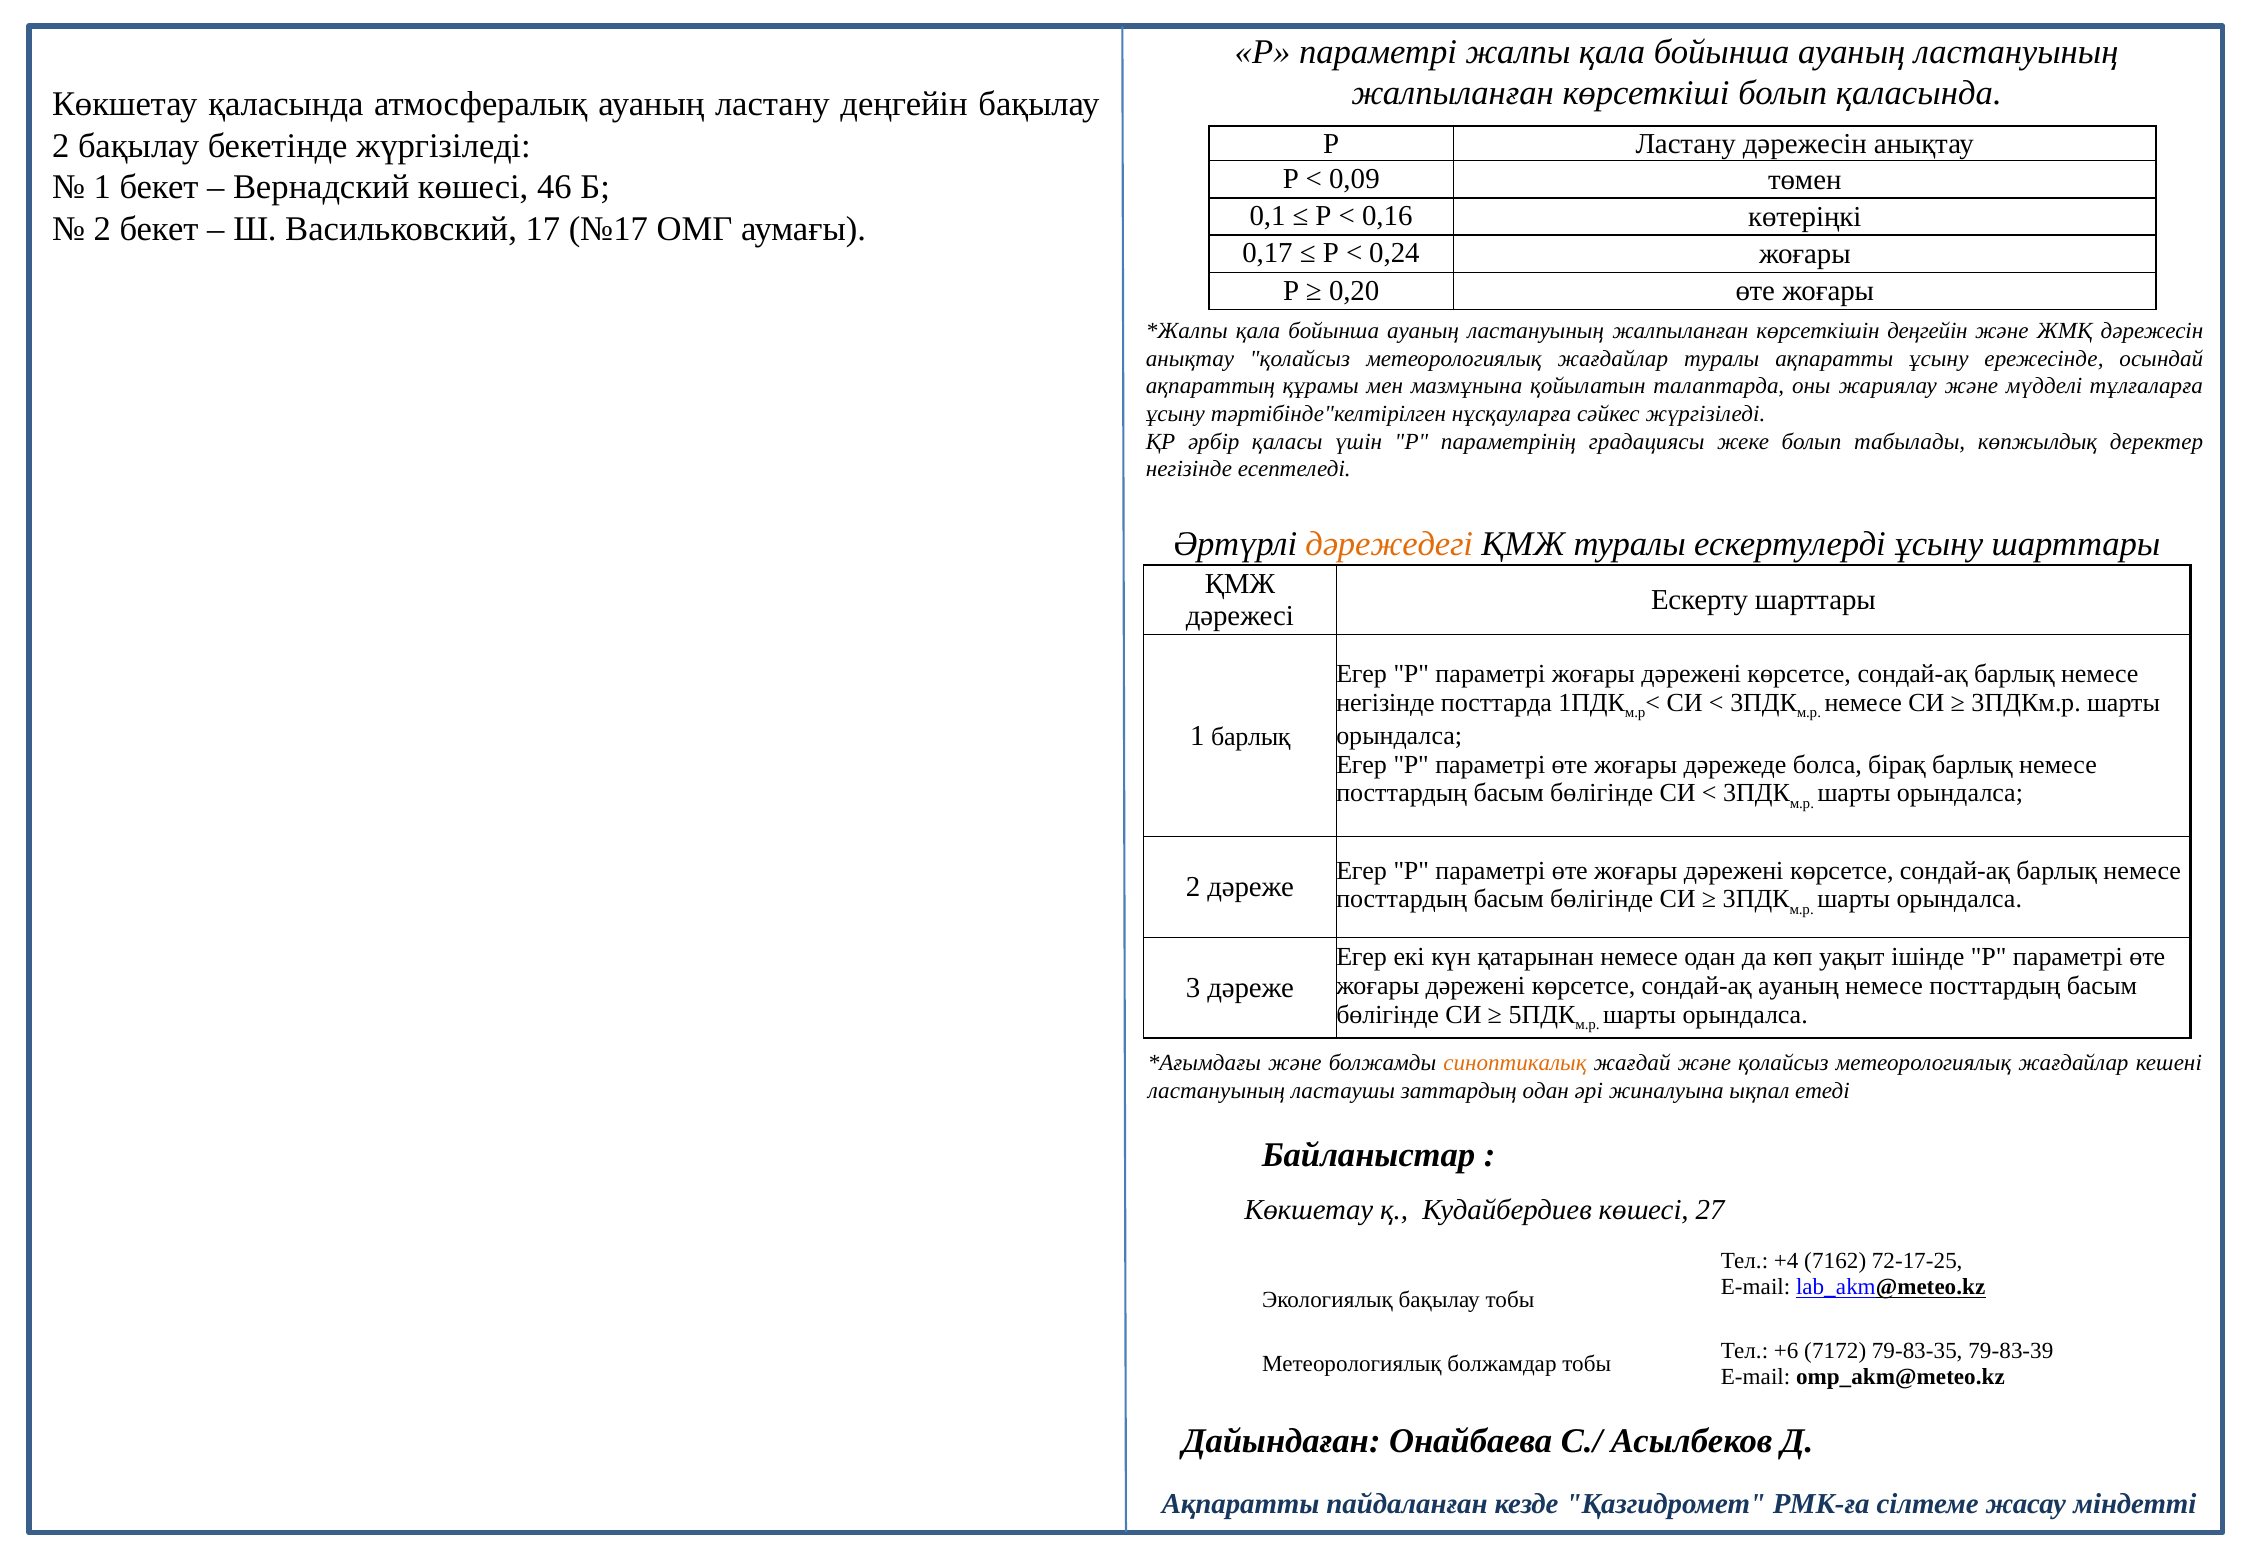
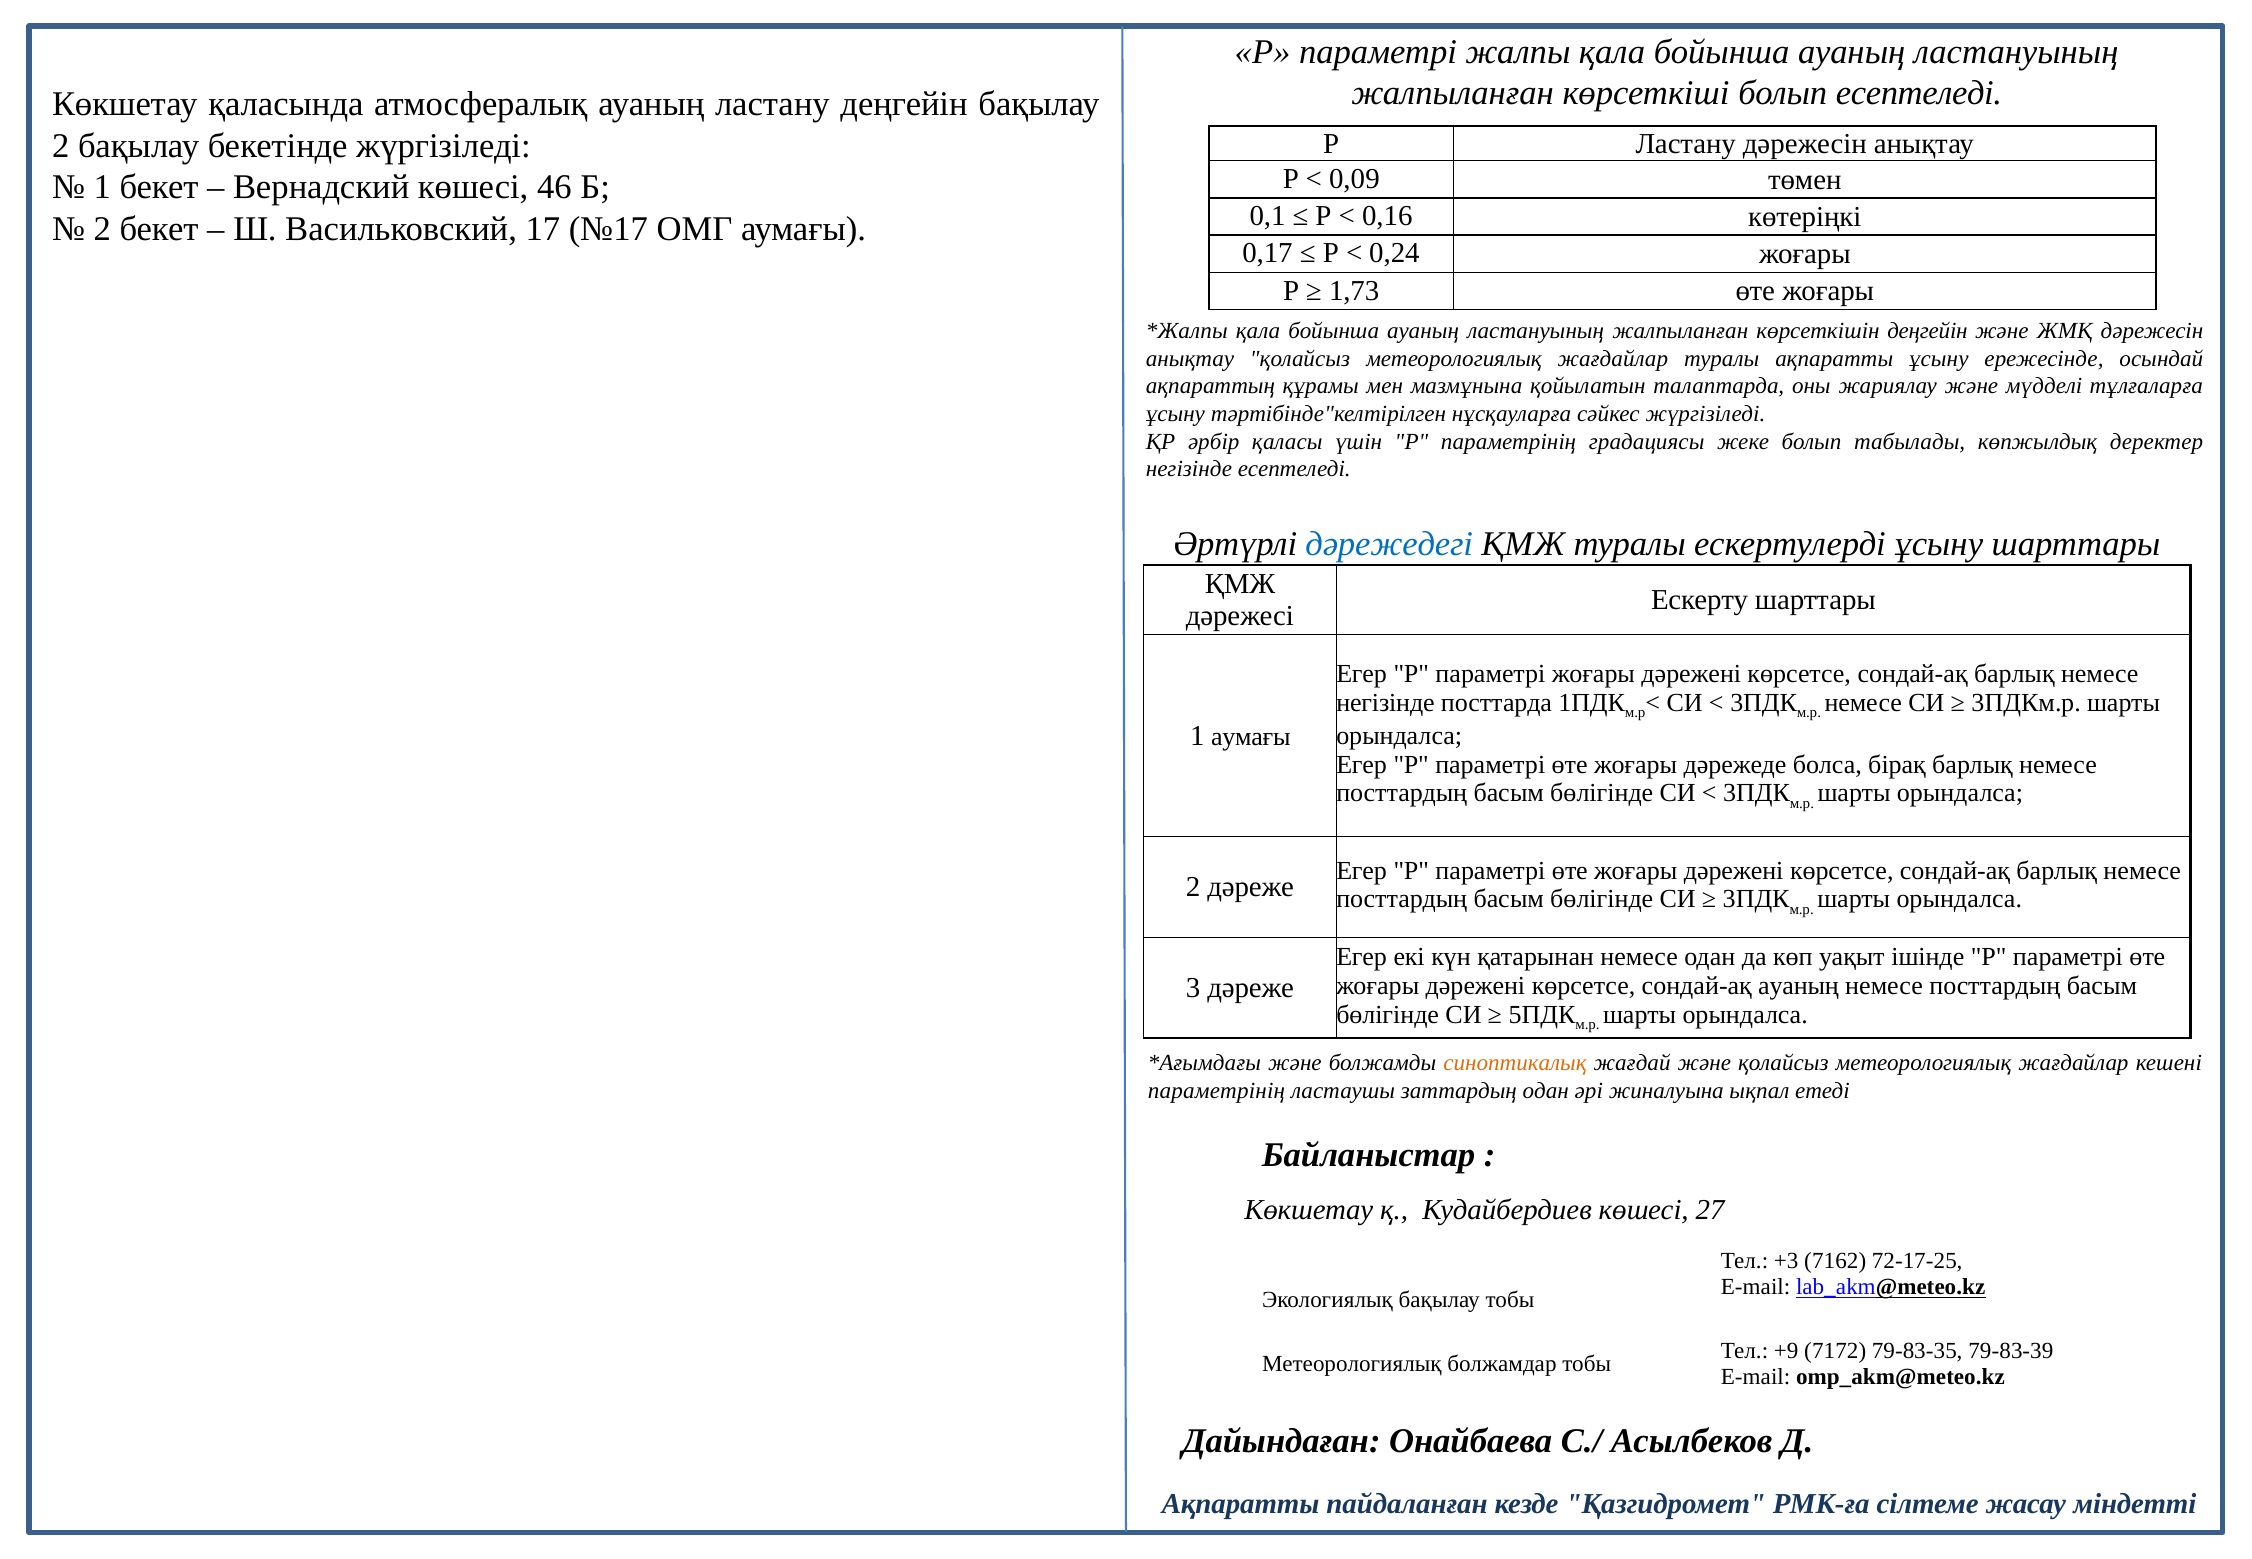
болып қаласында: қаласында -> есептеледі
0,20: 0,20 -> 1,73
дәрежедегі colour: orange -> blue
1 барлық: барлық -> аумағы
ластануының at (1217, 1091): ластануының -> параметрінің
+4: +4 -> +3
+6: +6 -> +9
